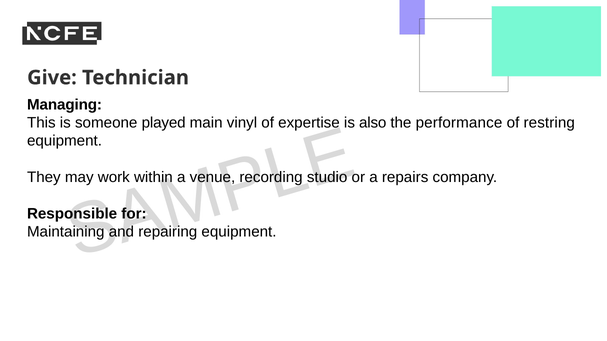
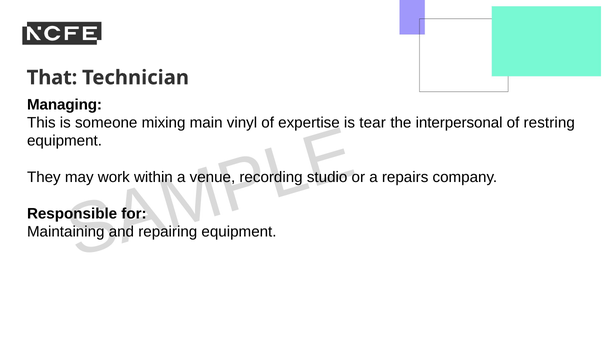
Give: Give -> That
played: played -> mixing
also: also -> tear
performance: performance -> interpersonal
